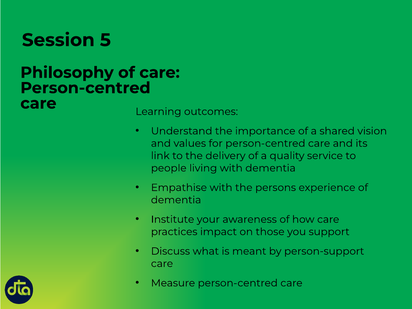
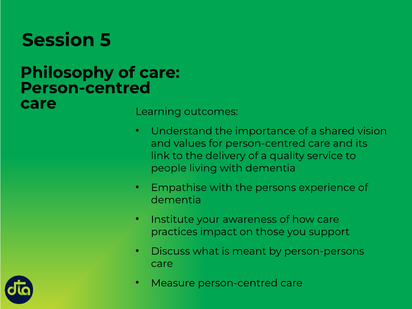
person-support: person-support -> person-persons
